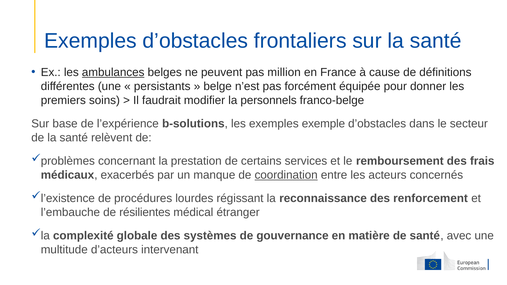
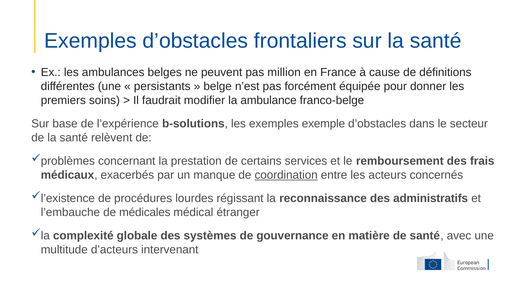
ambulances underline: present -> none
personnels: personnels -> ambulance
renforcement: renforcement -> administratifs
résilientes: résilientes -> médicales
